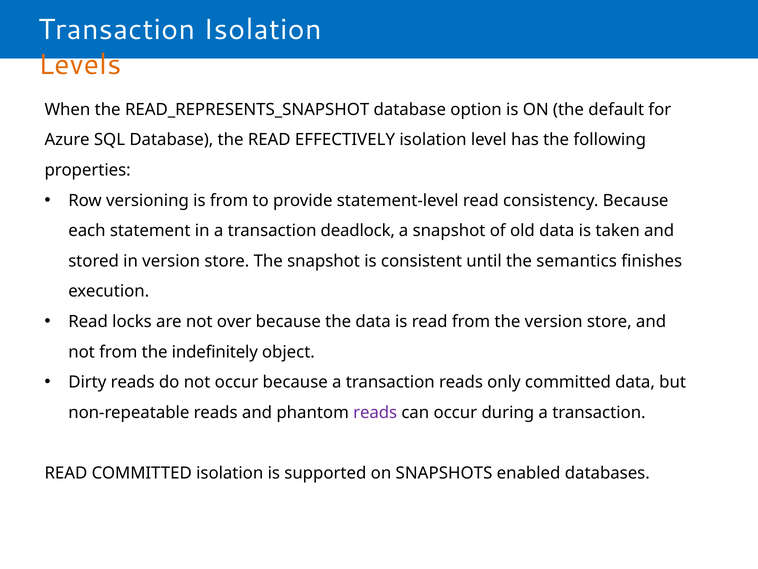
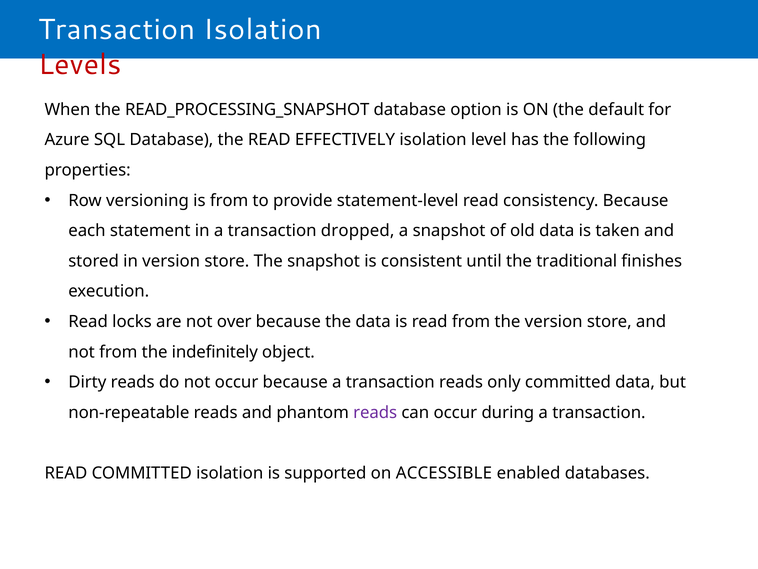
Levels colour: orange -> red
READ_REPRESENTS_SNAPSHOT: READ_REPRESENTS_SNAPSHOT -> READ_PROCESSING_SNAPSHOT
deadlock: deadlock -> dropped
semantics: semantics -> traditional
SNAPSHOTS: SNAPSHOTS -> ACCESSIBLE
